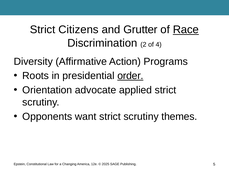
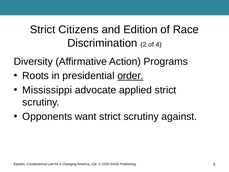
Grutter: Grutter -> Edition
Race underline: present -> none
Orientation: Orientation -> Mississippi
themes: themes -> against
